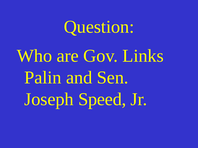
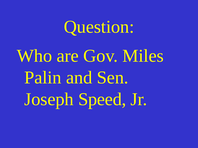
Links: Links -> Miles
